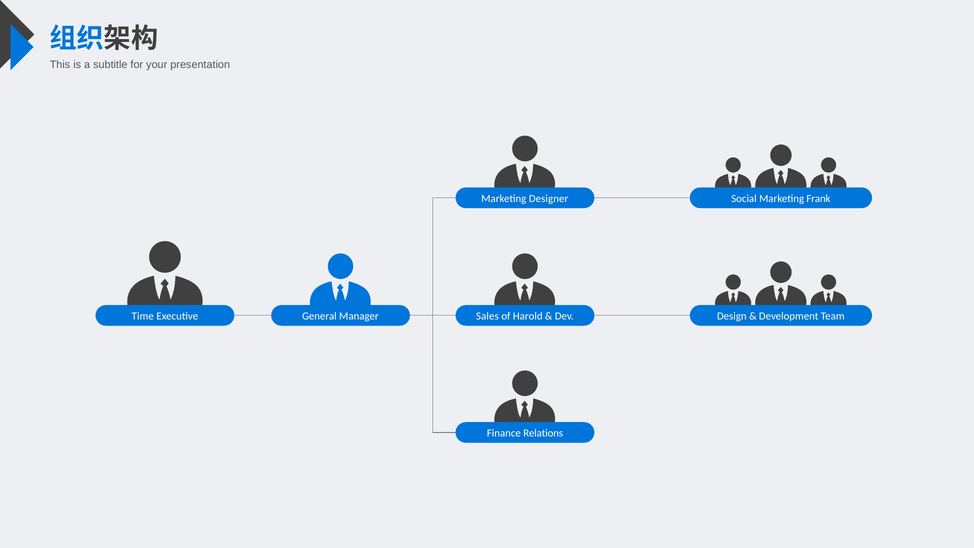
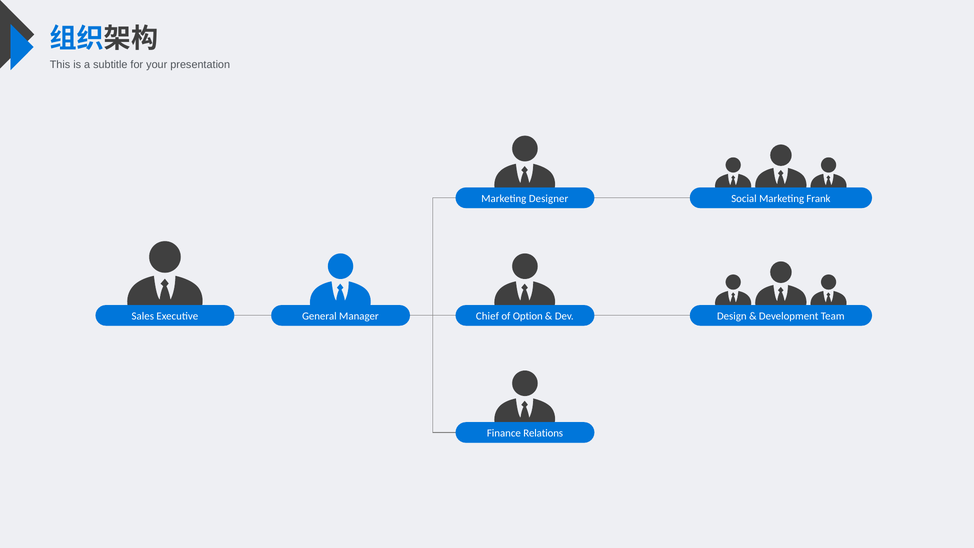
Time: Time -> Sales
Sales: Sales -> Chief
Harold: Harold -> Option
